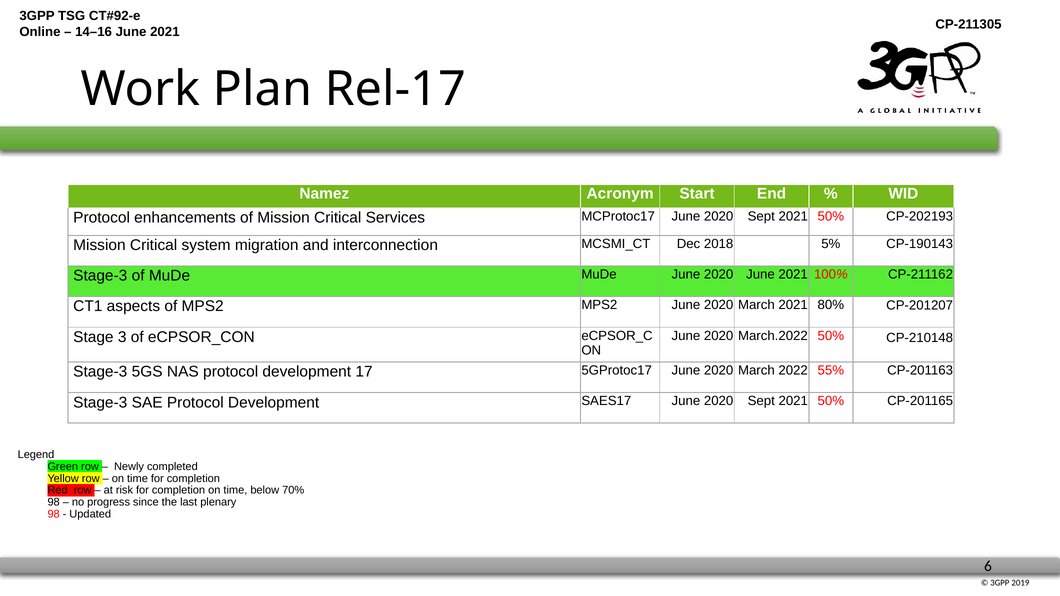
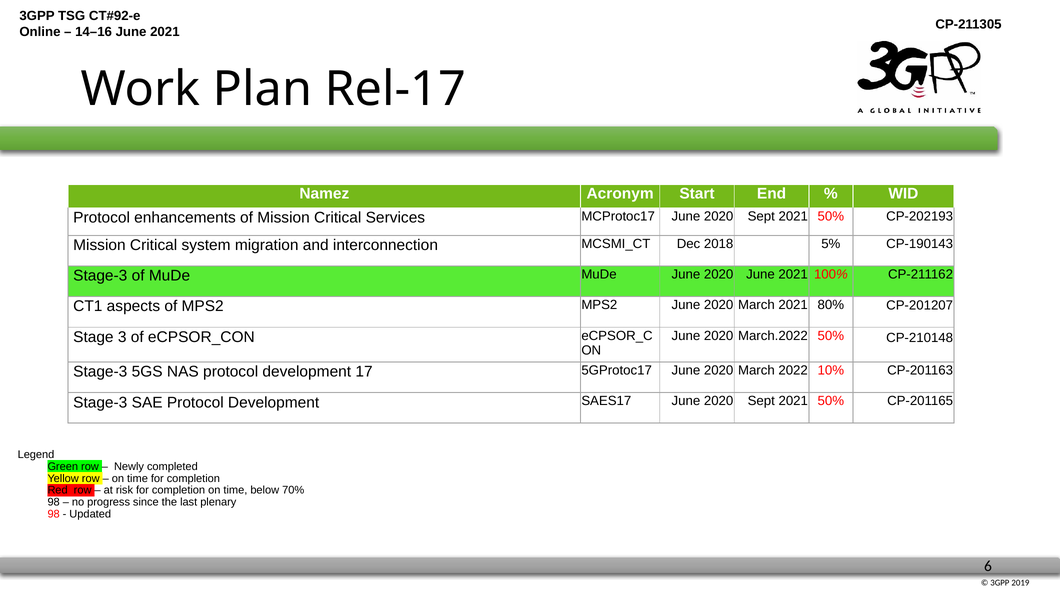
55%: 55% -> 10%
